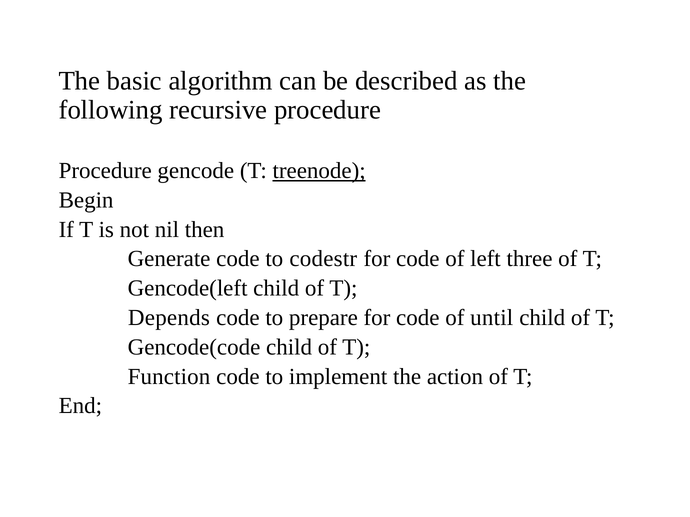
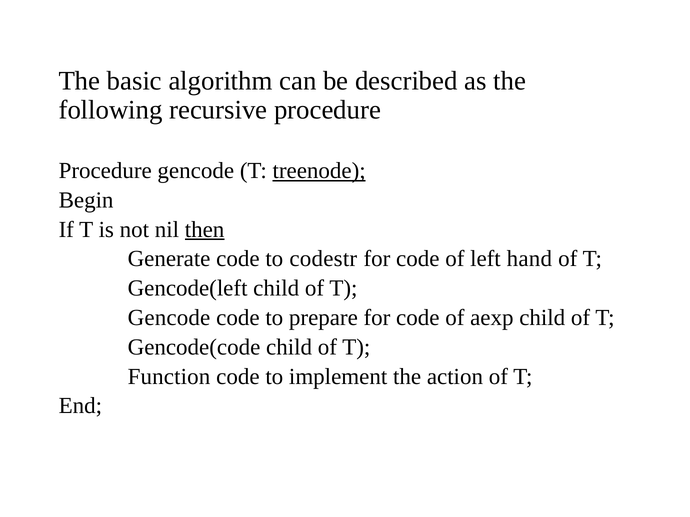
then underline: none -> present
three: three -> hand
Depends at (169, 318): Depends -> Gencode
until: until -> aexp
